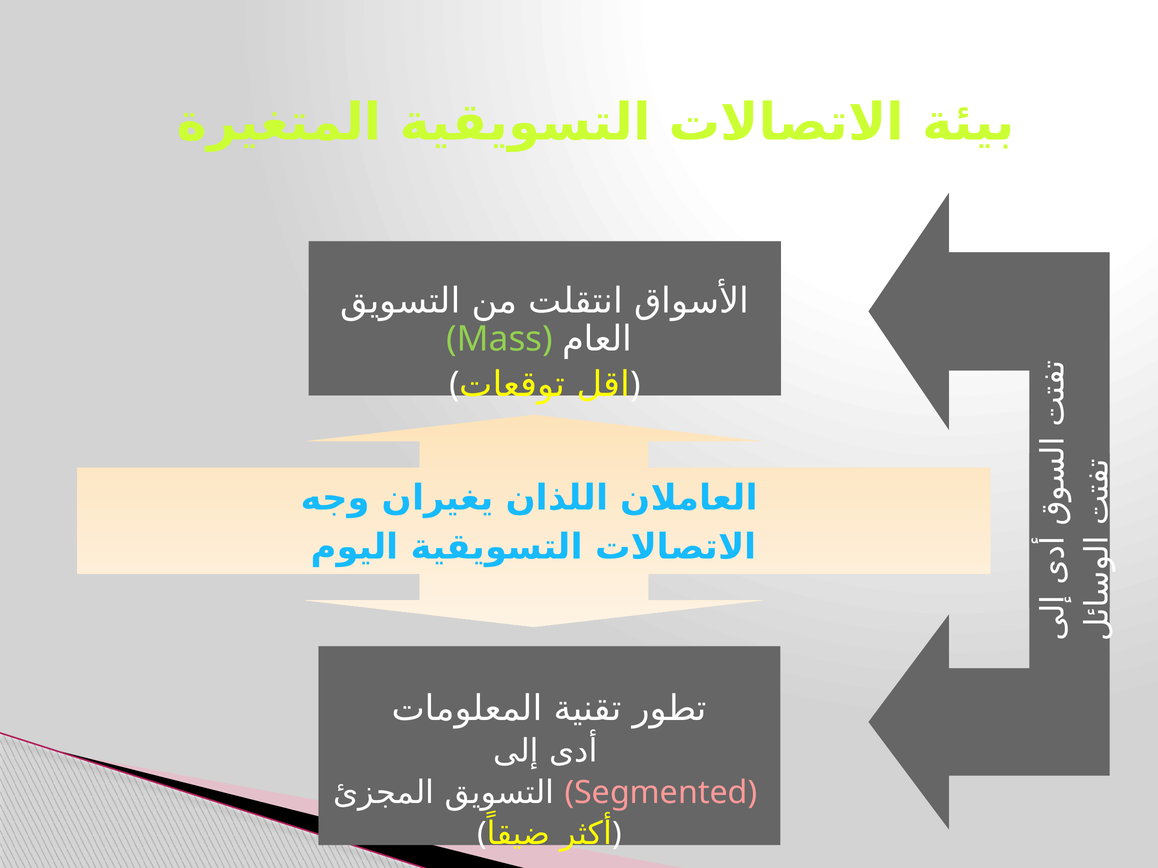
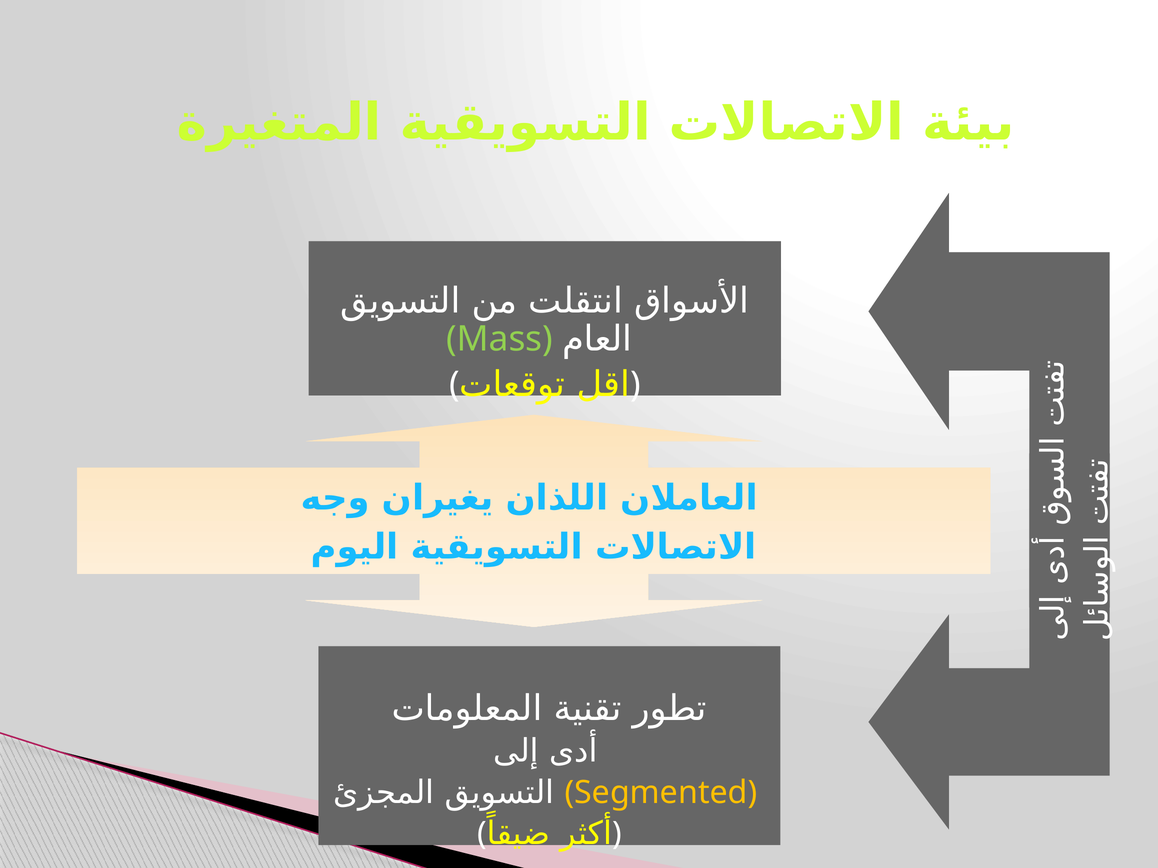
Segmented colour: pink -> yellow
